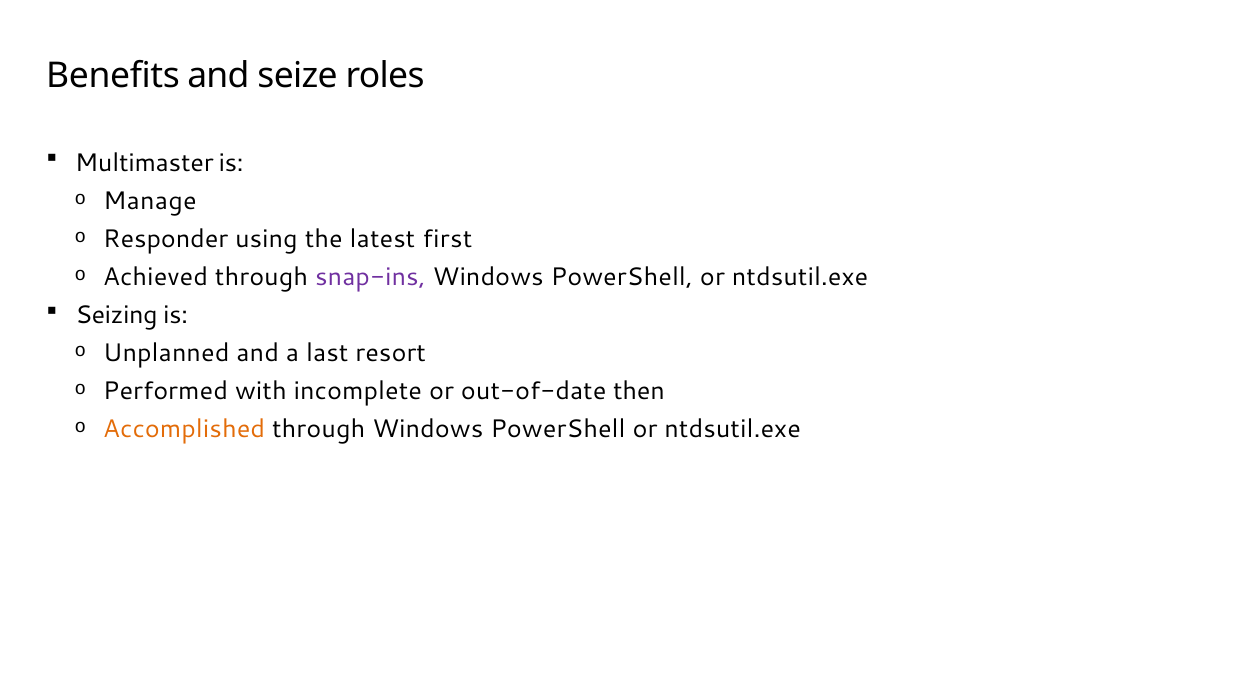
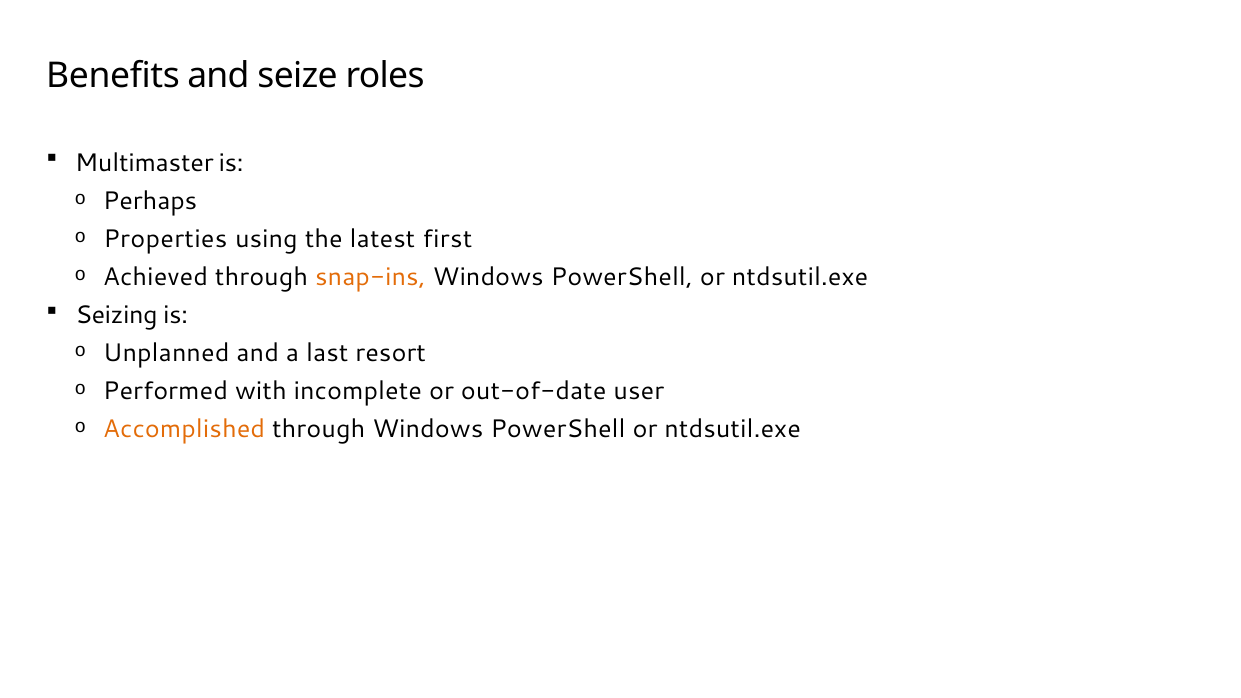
Manage: Manage -> Perhaps
Responder: Responder -> Properties
snap-ins colour: purple -> orange
then: then -> user
